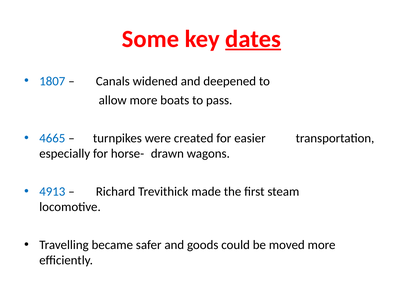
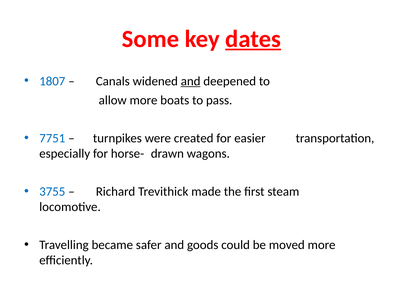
and at (191, 81) underline: none -> present
4665: 4665 -> 7751
4913: 4913 -> 3755
